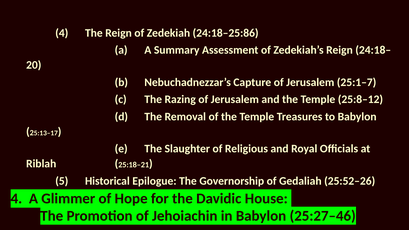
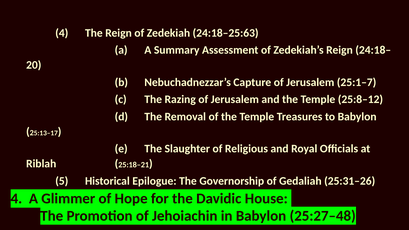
24:18–25:86: 24:18–25:86 -> 24:18–25:63
25:52–26: 25:52–26 -> 25:31–26
25:27–46: 25:27–46 -> 25:27–48
